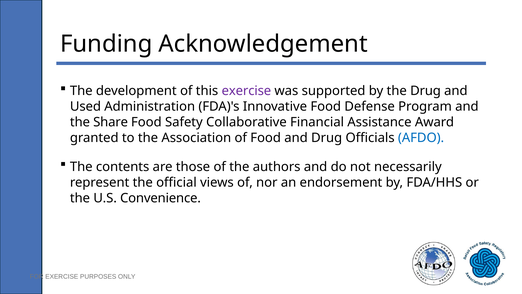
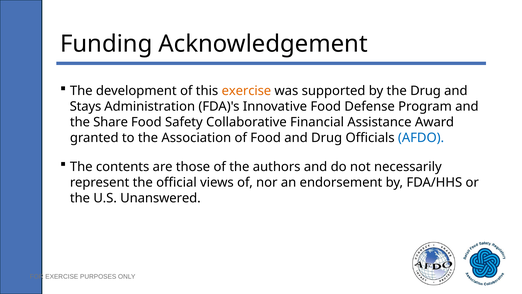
exercise at (246, 91) colour: purple -> orange
Used: Used -> Stays
Convenience: Convenience -> Unanswered
